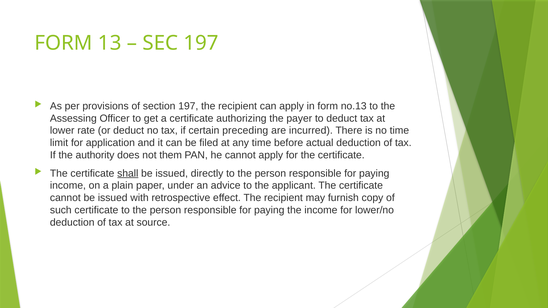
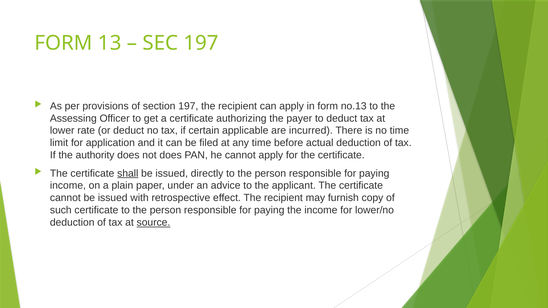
preceding: preceding -> applicable
not them: them -> does
source underline: none -> present
